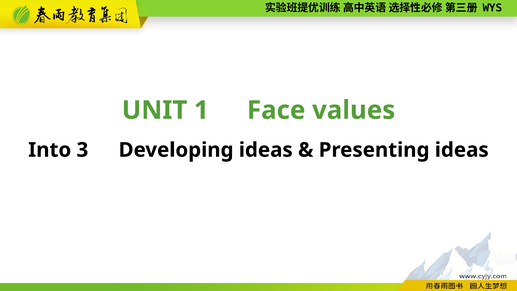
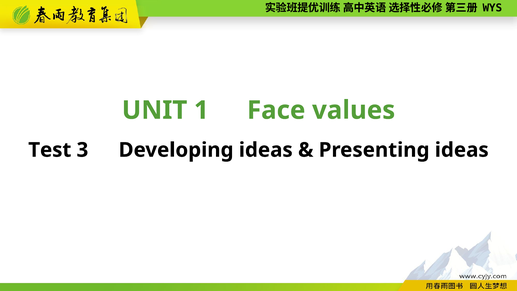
Into: Into -> Test
